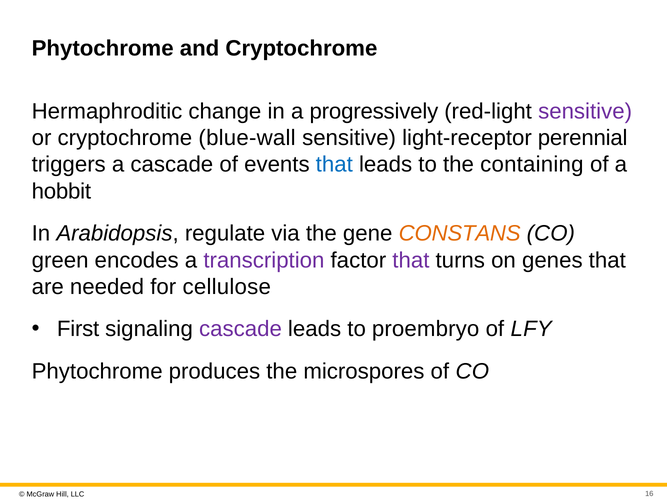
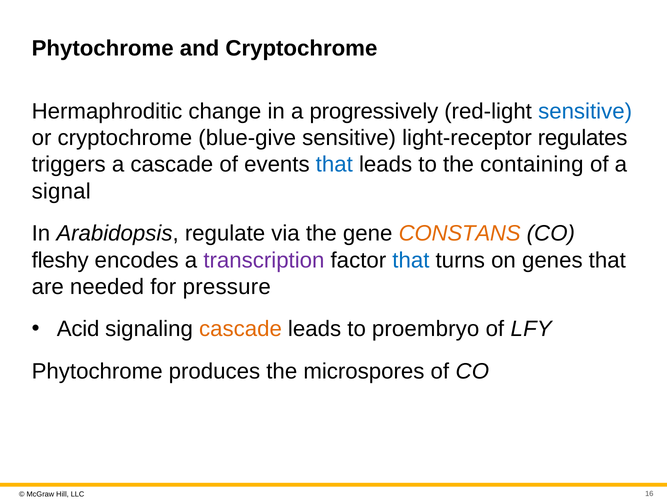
sensitive at (585, 111) colour: purple -> blue
blue-wall: blue-wall -> blue-give
perennial: perennial -> regulates
hobbit: hobbit -> signal
green: green -> fleshy
that at (411, 260) colour: purple -> blue
cellulose: cellulose -> pressure
First: First -> Acid
cascade at (240, 329) colour: purple -> orange
